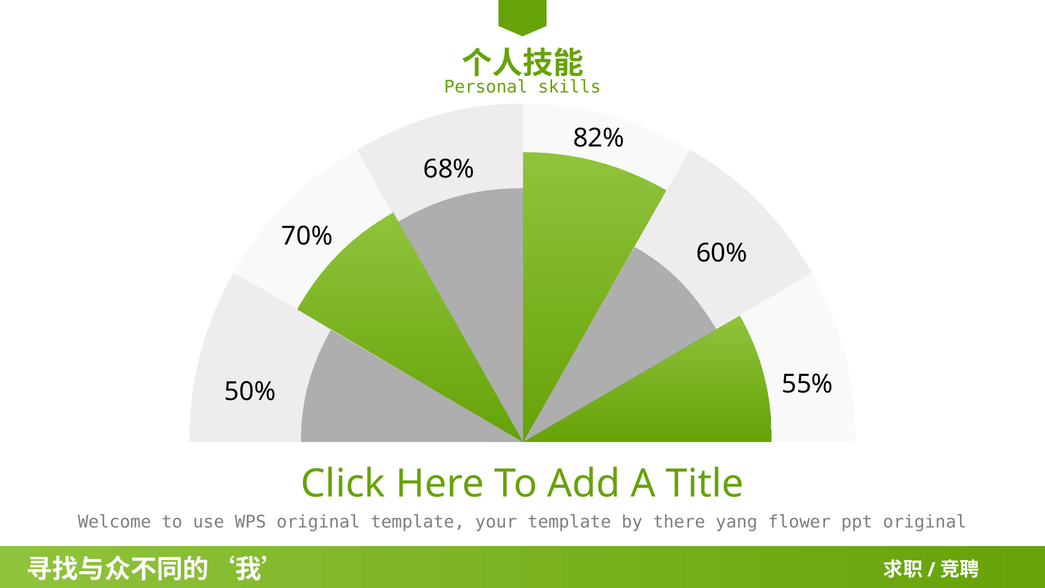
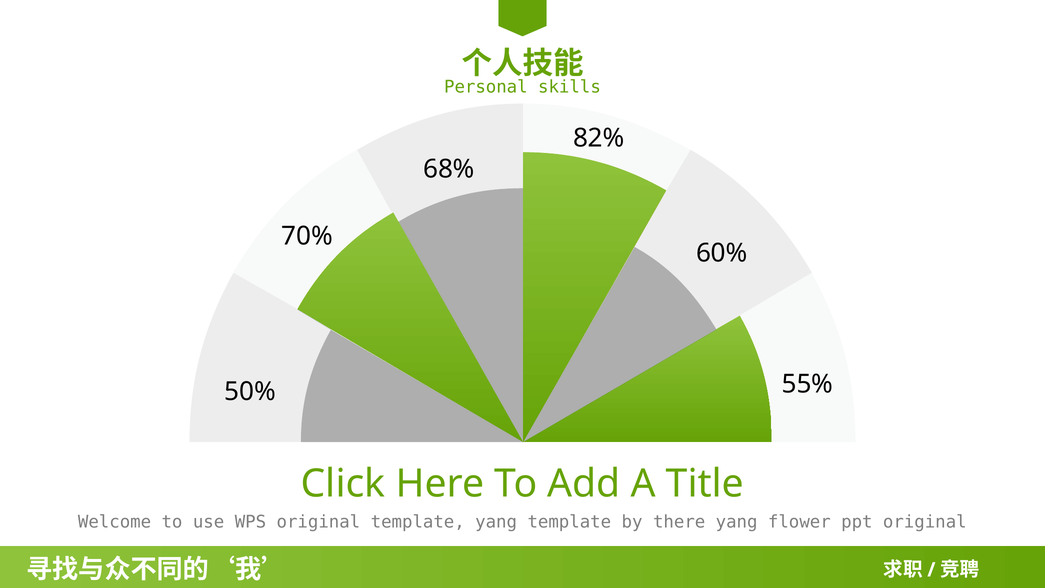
template your: your -> yang
